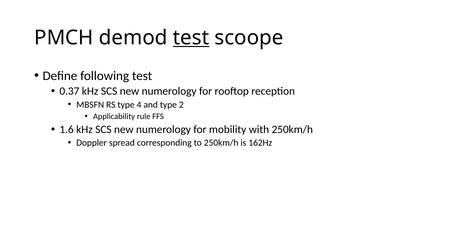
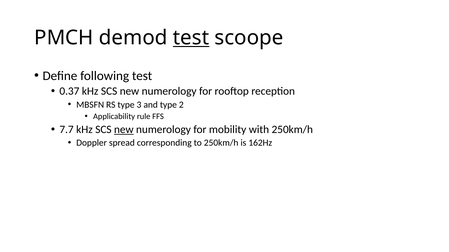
4: 4 -> 3
1.6: 1.6 -> 7.7
new at (124, 130) underline: none -> present
